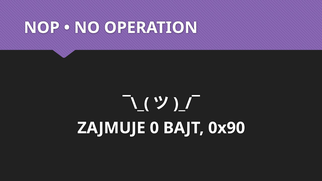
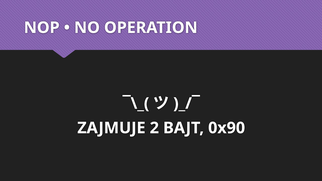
0: 0 -> 2
